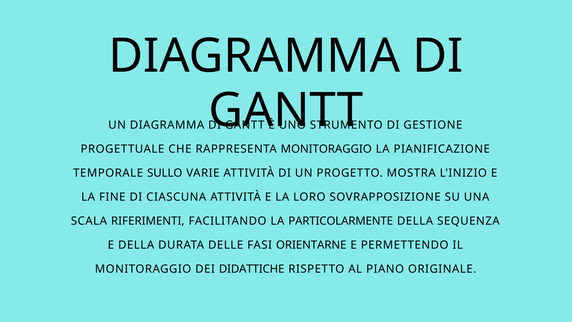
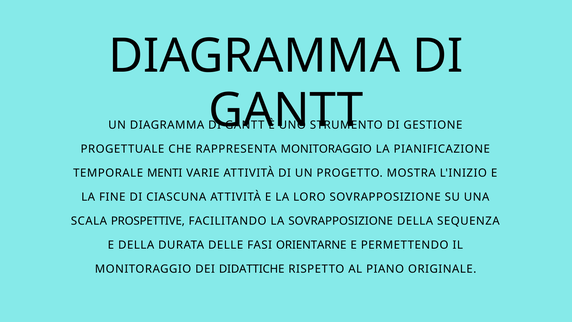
SULLO: SULLO -> MENTI
RIFERIMENTI: RIFERIMENTI -> PROSPETTIVE
LA PARTICOLARMENTE: PARTICOLARMENTE -> SOVRAPPOSIZIONE
